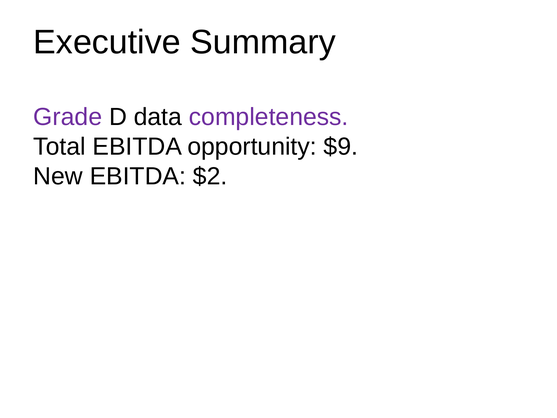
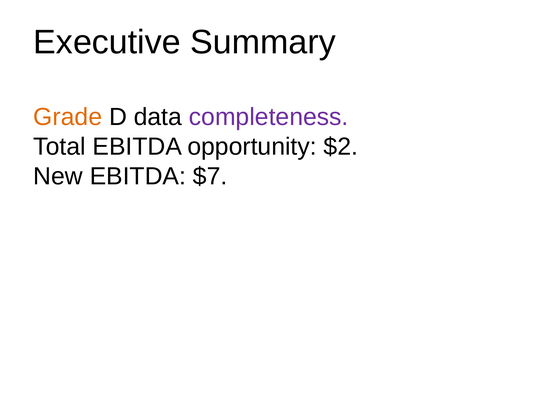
Grade colour: purple -> orange
$9: $9 -> $2
$2: $2 -> $7
